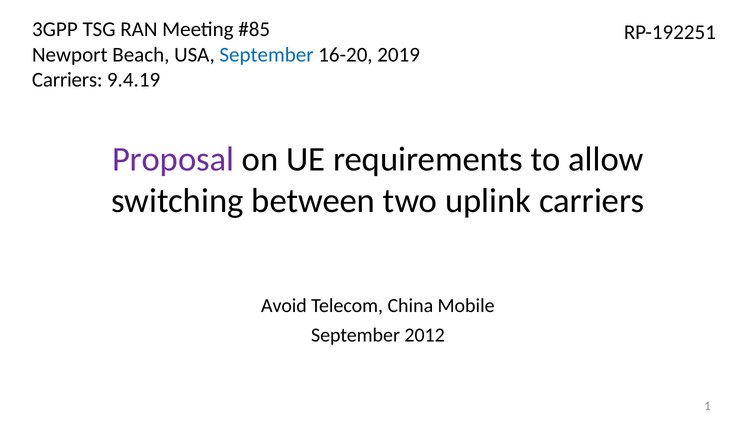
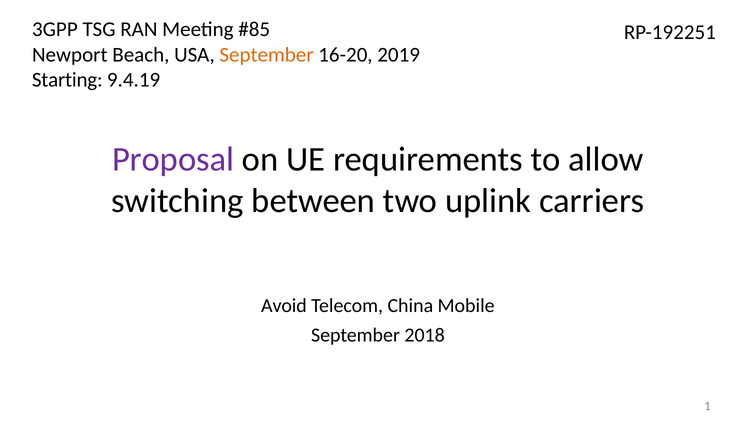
September at (267, 55) colour: blue -> orange
Carriers at (67, 80): Carriers -> Starting
2012: 2012 -> 2018
